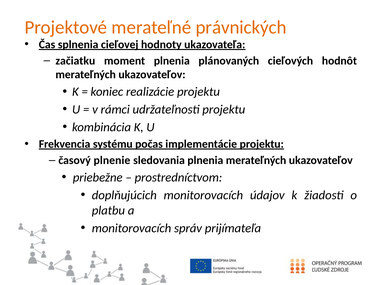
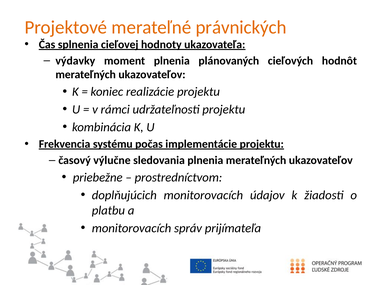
začiatku: začiatku -> výdavky
plnenie: plnenie -> výlučne
